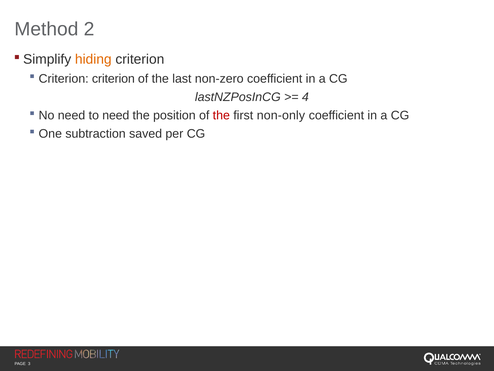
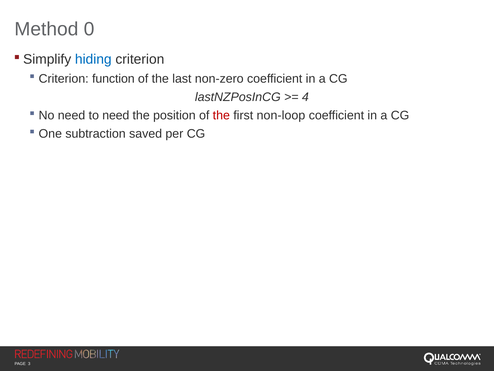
2: 2 -> 0
hiding colour: orange -> blue
Criterion criterion: criterion -> function
non-only: non-only -> non-loop
